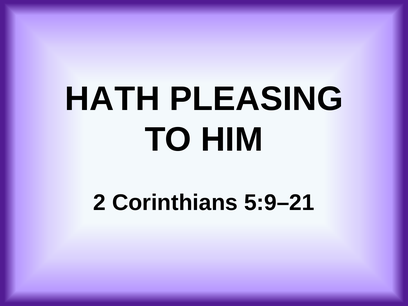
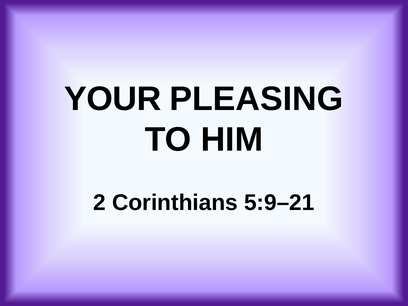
HATH: HATH -> YOUR
